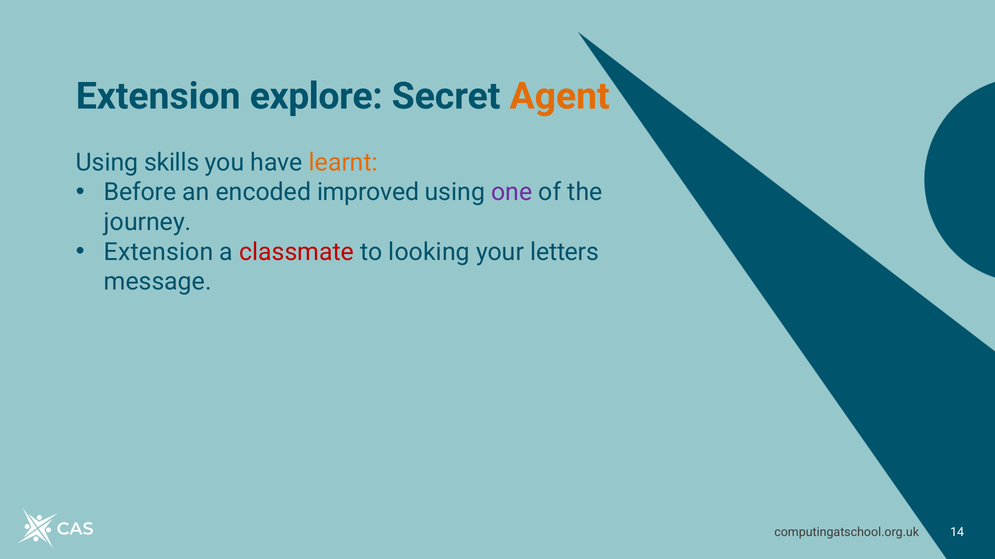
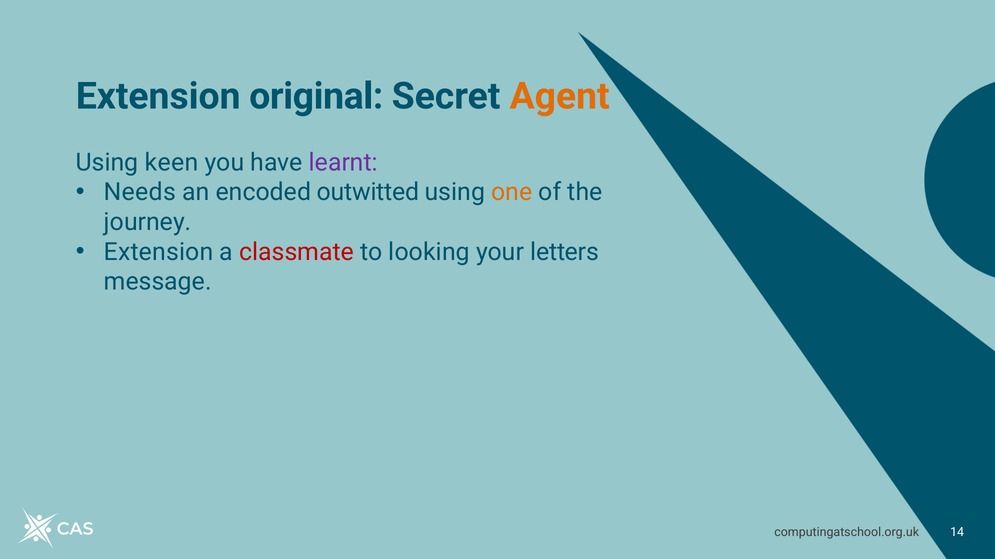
explore: explore -> original
skills: skills -> keen
learnt colour: orange -> purple
Before: Before -> Needs
improved: improved -> outwitted
one colour: purple -> orange
